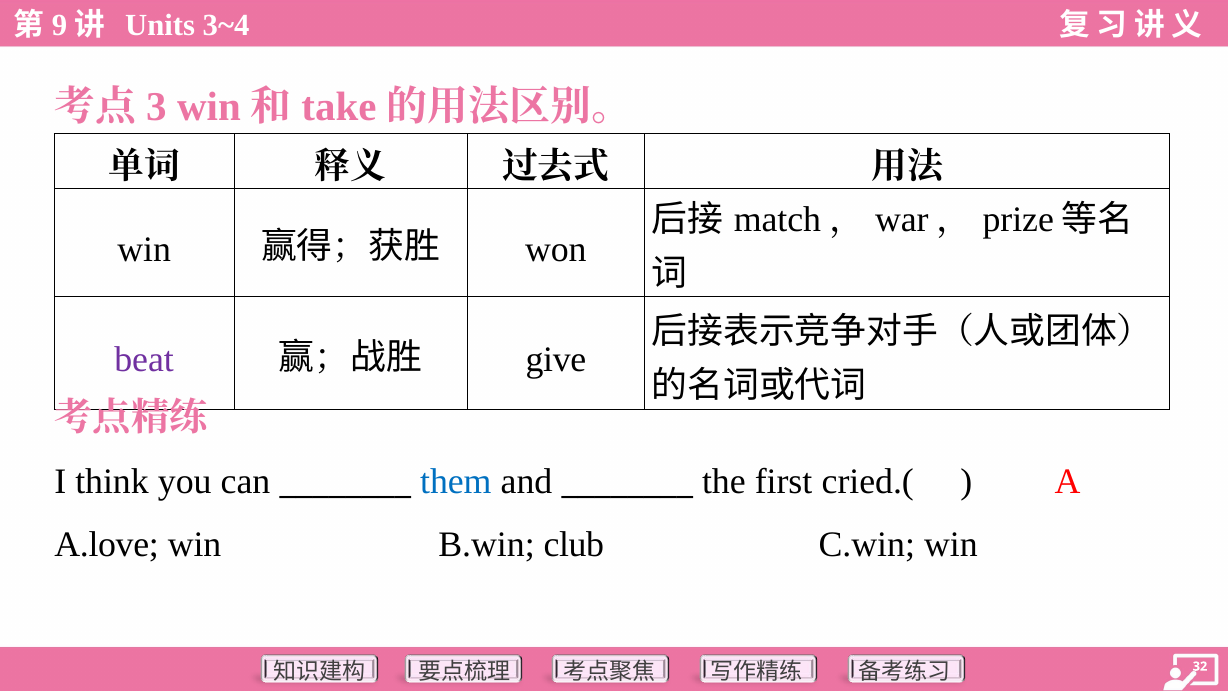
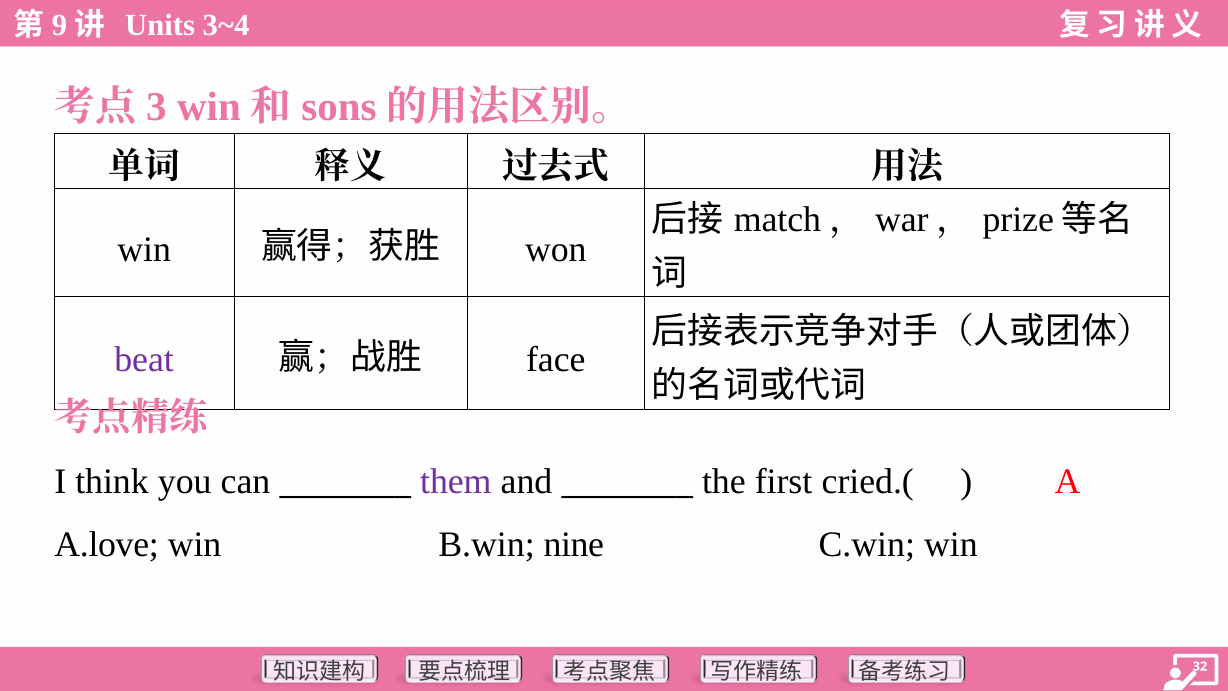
take: take -> sons
give: give -> face
them colour: blue -> purple
club: club -> nine
